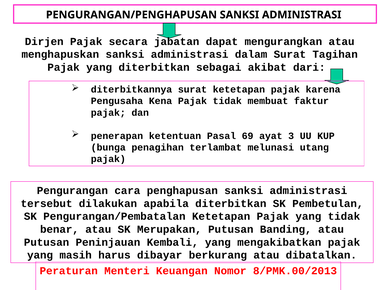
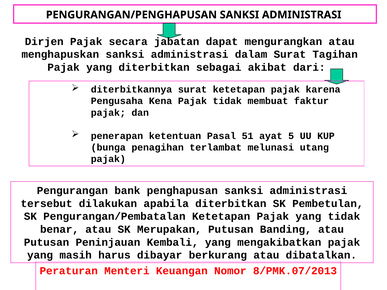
69: 69 -> 51
3: 3 -> 5
cara: cara -> bank
8/PMK.00/2013: 8/PMK.00/2013 -> 8/PMK.07/2013
